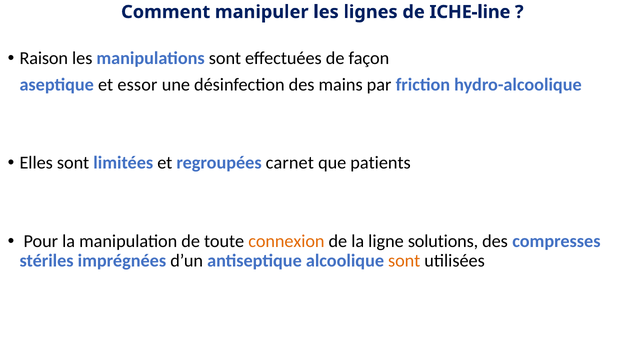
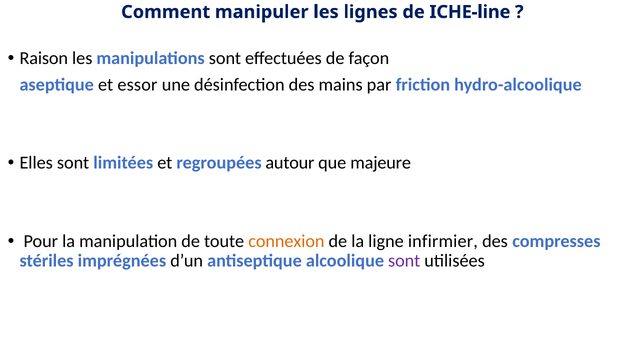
carnet: carnet -> autour
patients: patients -> majeure
solutions: solutions -> infirmier
sont at (404, 261) colour: orange -> purple
